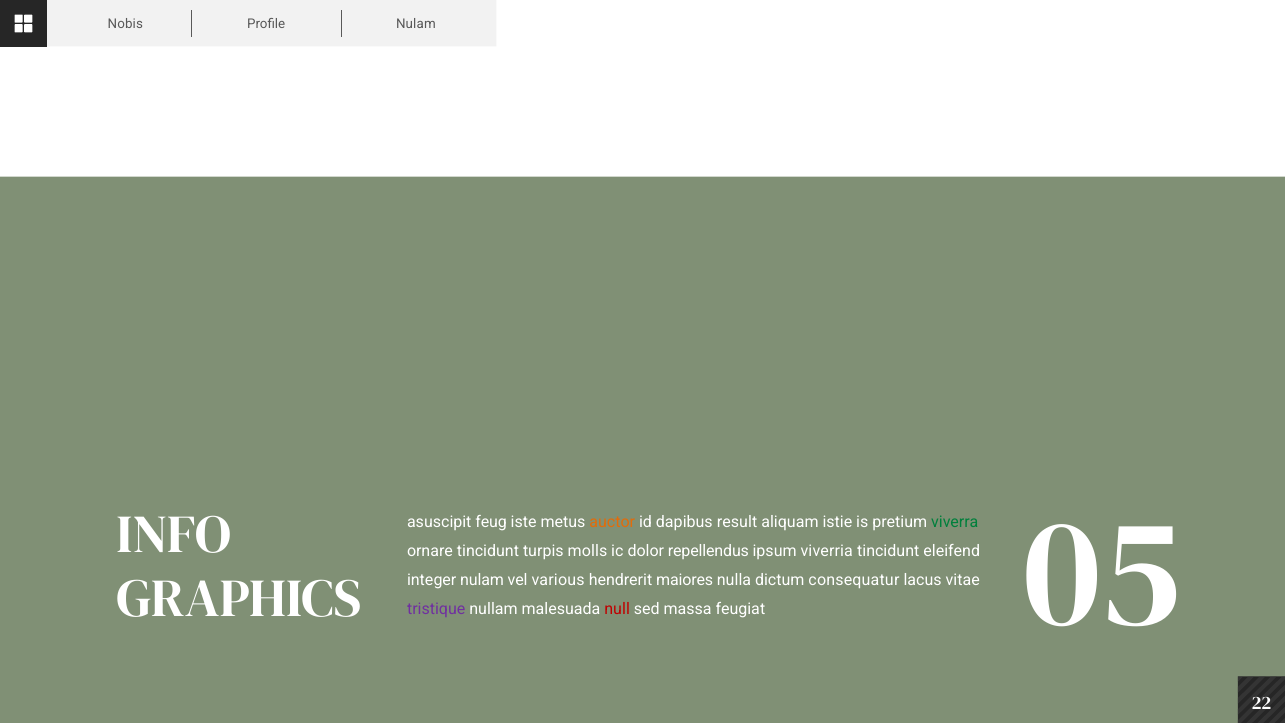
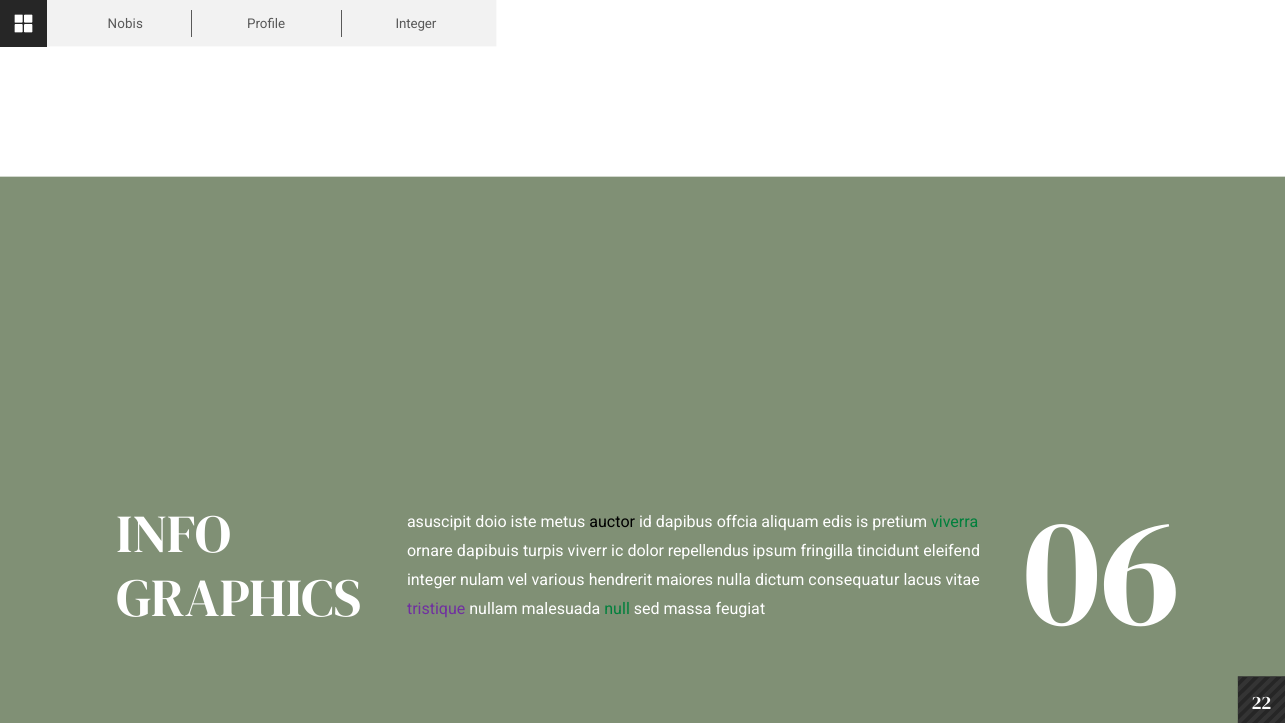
Profile Nulam: Nulam -> Integer
feug: feug -> doio
auctor colour: orange -> black
result: result -> offcia
istie: istie -> edis
ornare tincidunt: tincidunt -> dapibuis
molls: molls -> viverr
viverria: viverria -> fringilla
null colour: red -> green
05: 05 -> 06
